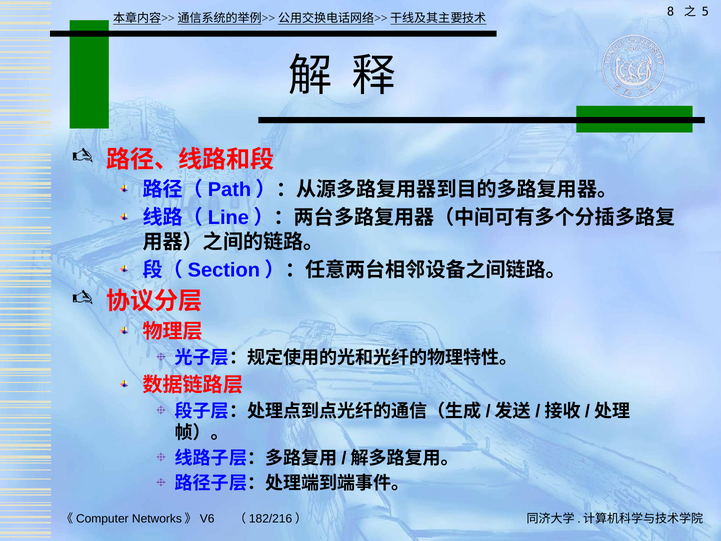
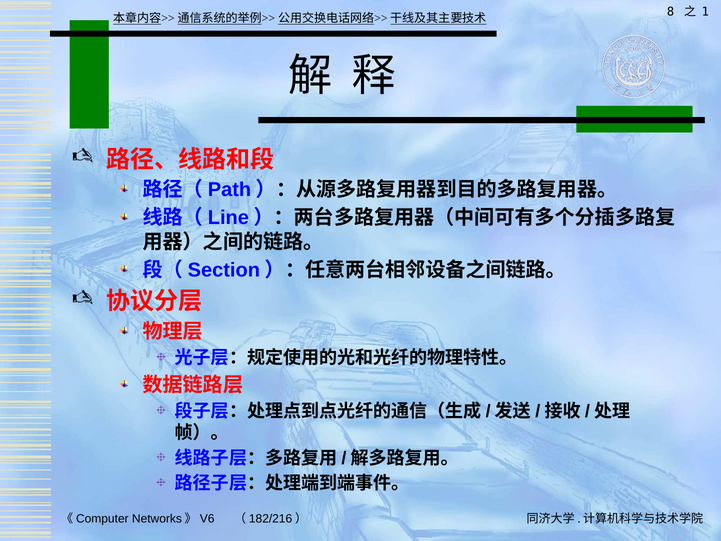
5: 5 -> 1
